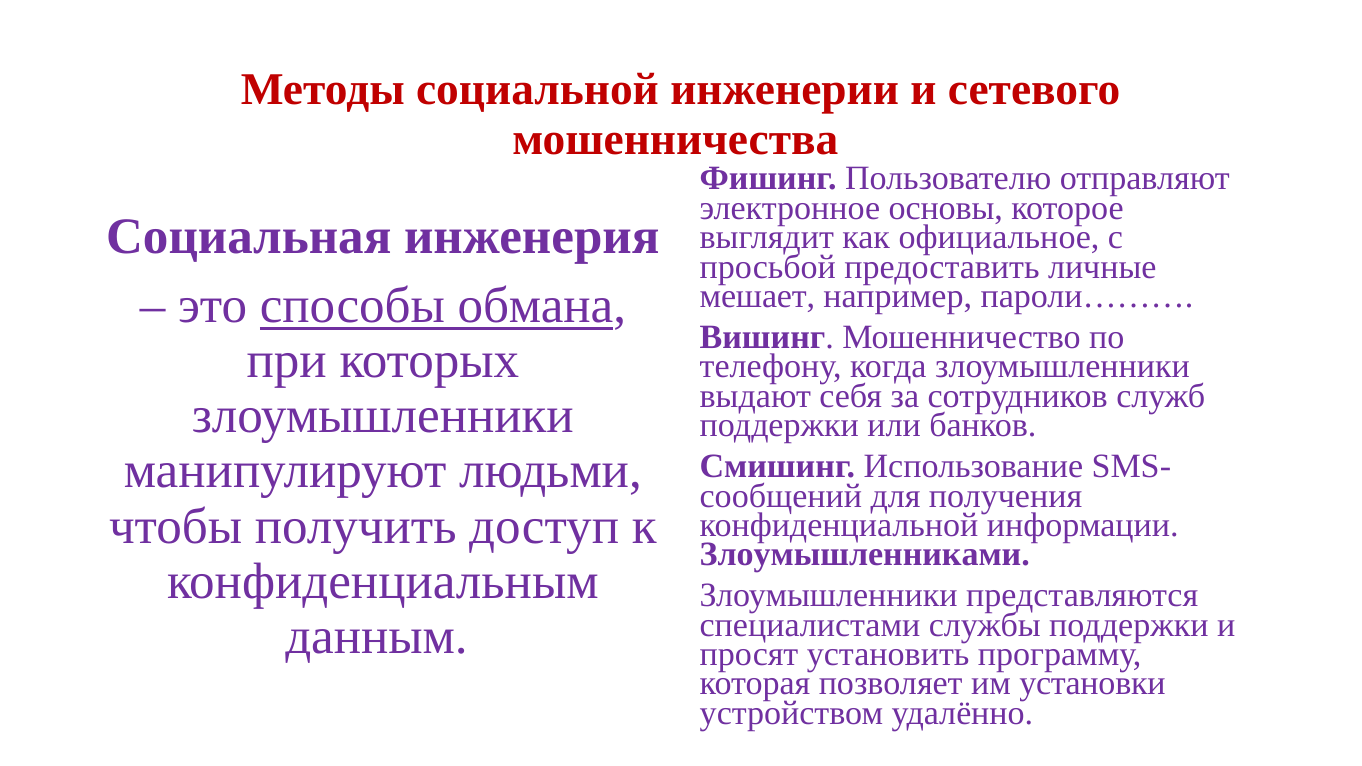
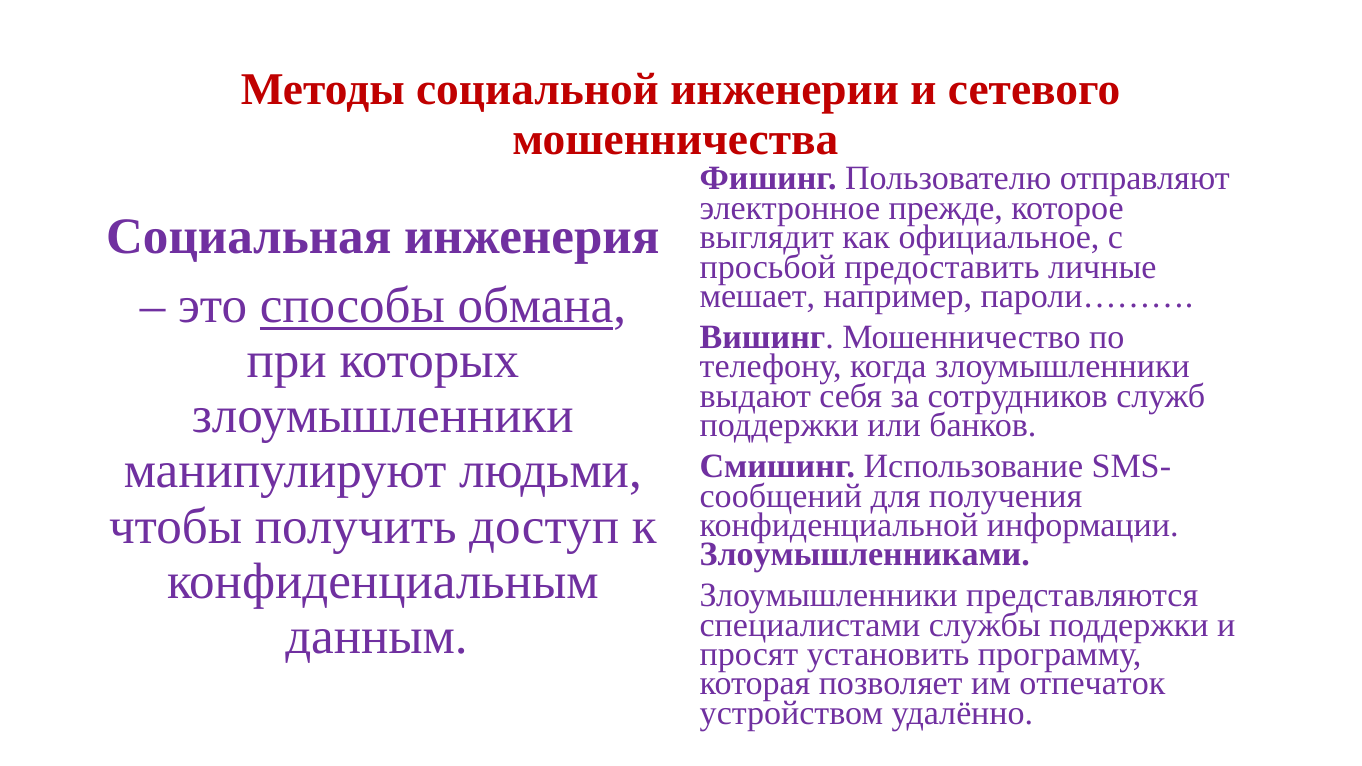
основы: основы -> прежде
установки: установки -> отпечаток
